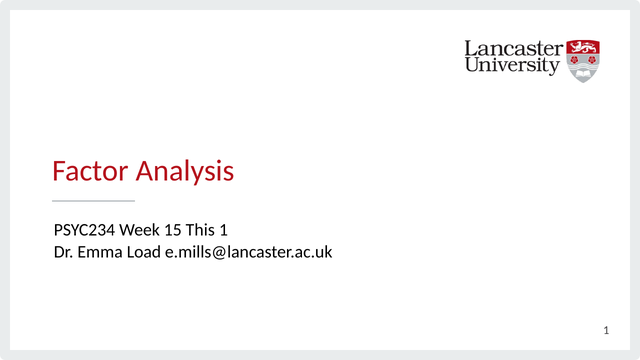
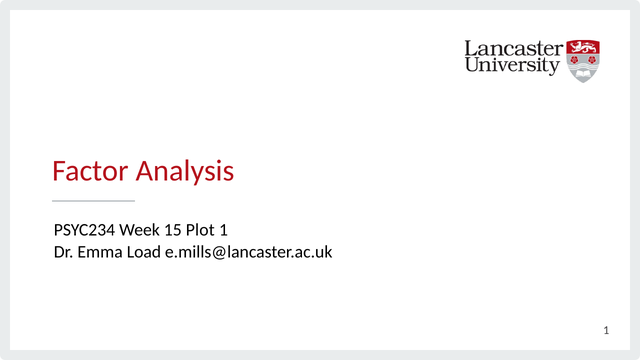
This: This -> Plot
